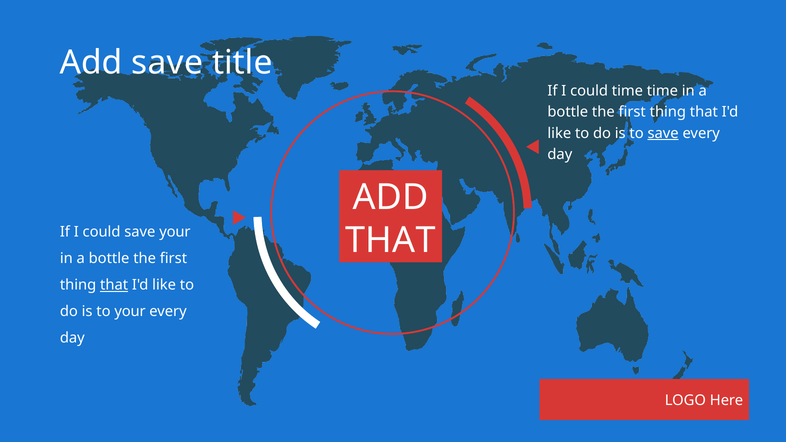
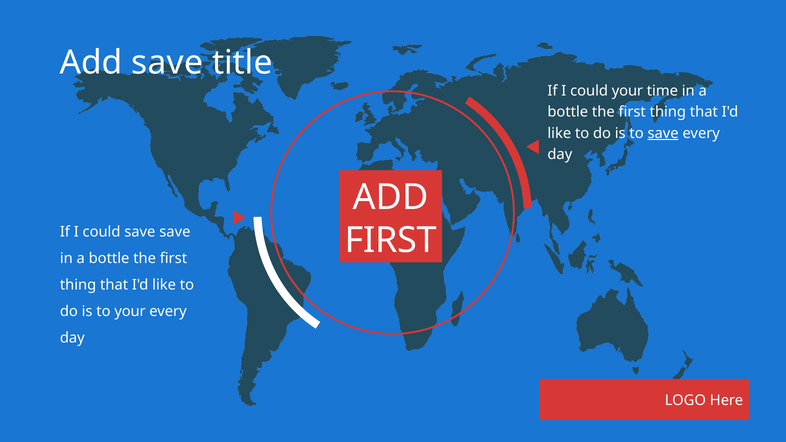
could time: time -> your
save your: your -> save
THAT at (390, 240): THAT -> FIRST
that at (114, 285) underline: present -> none
